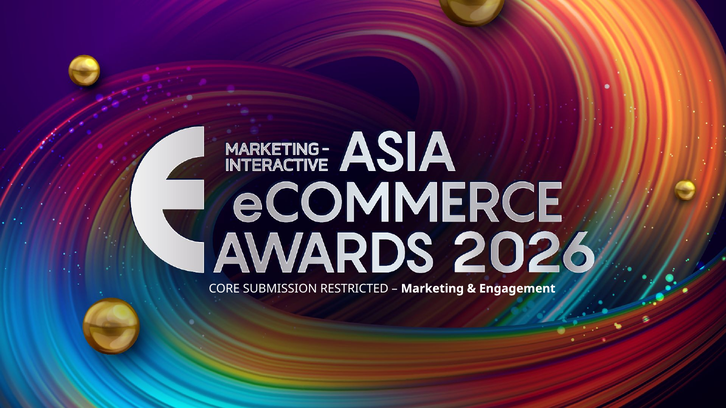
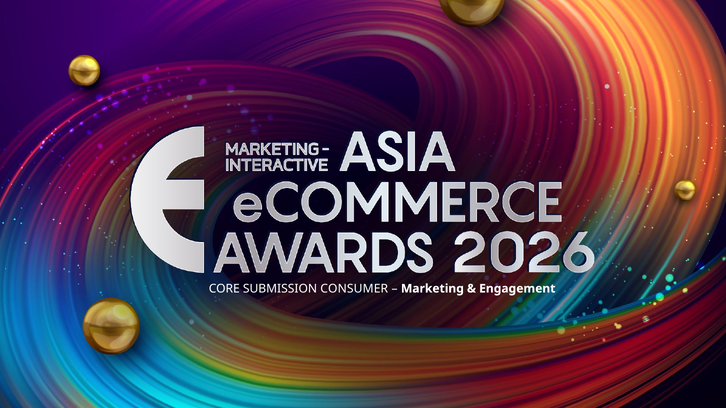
RESTRICTED: RESTRICTED -> CONSUMER
